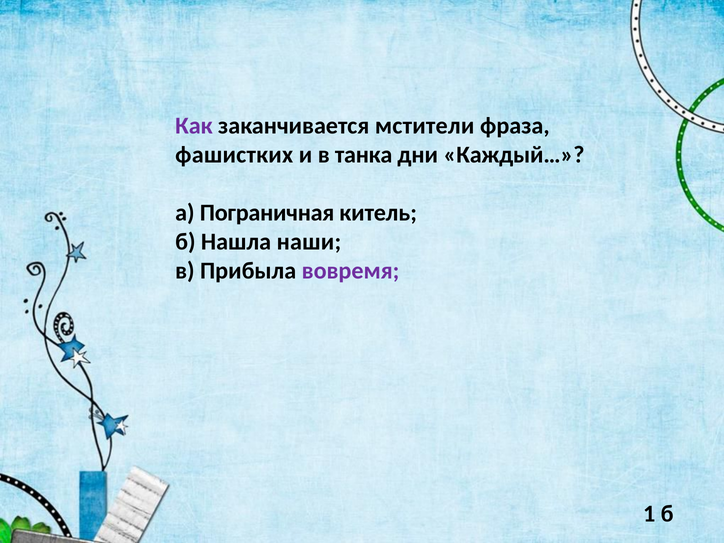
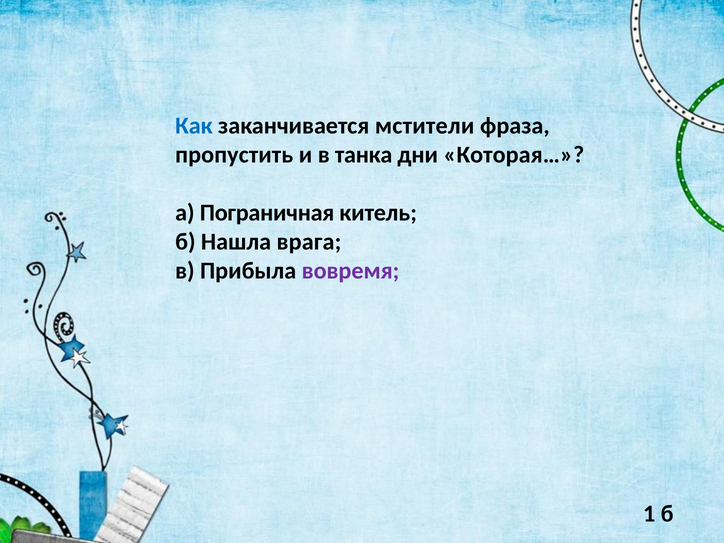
Как colour: purple -> blue
фашистких: фашистких -> пропустить
Каждый…: Каждый… -> Которая…
наши: наши -> врага
